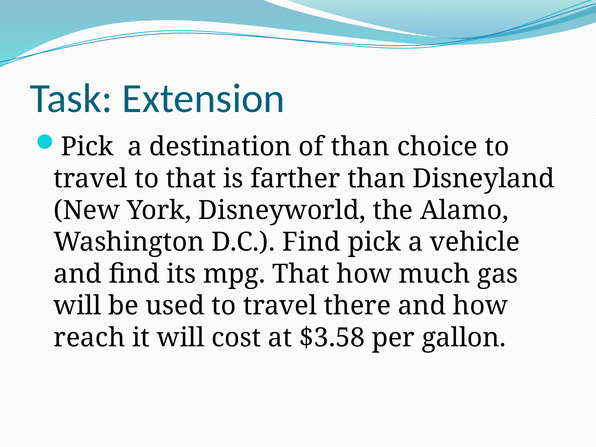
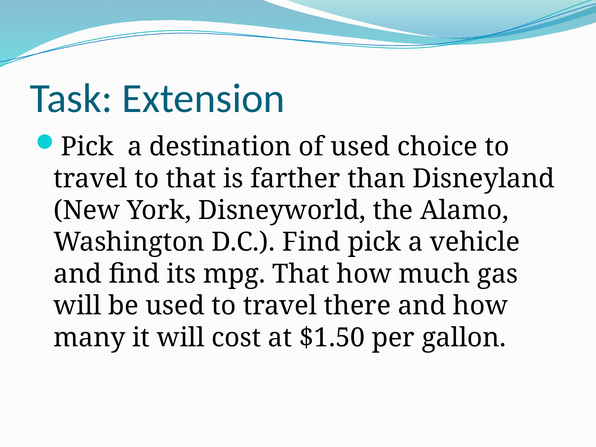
of than: than -> used
reach: reach -> many
$3.58: $3.58 -> $1.50
